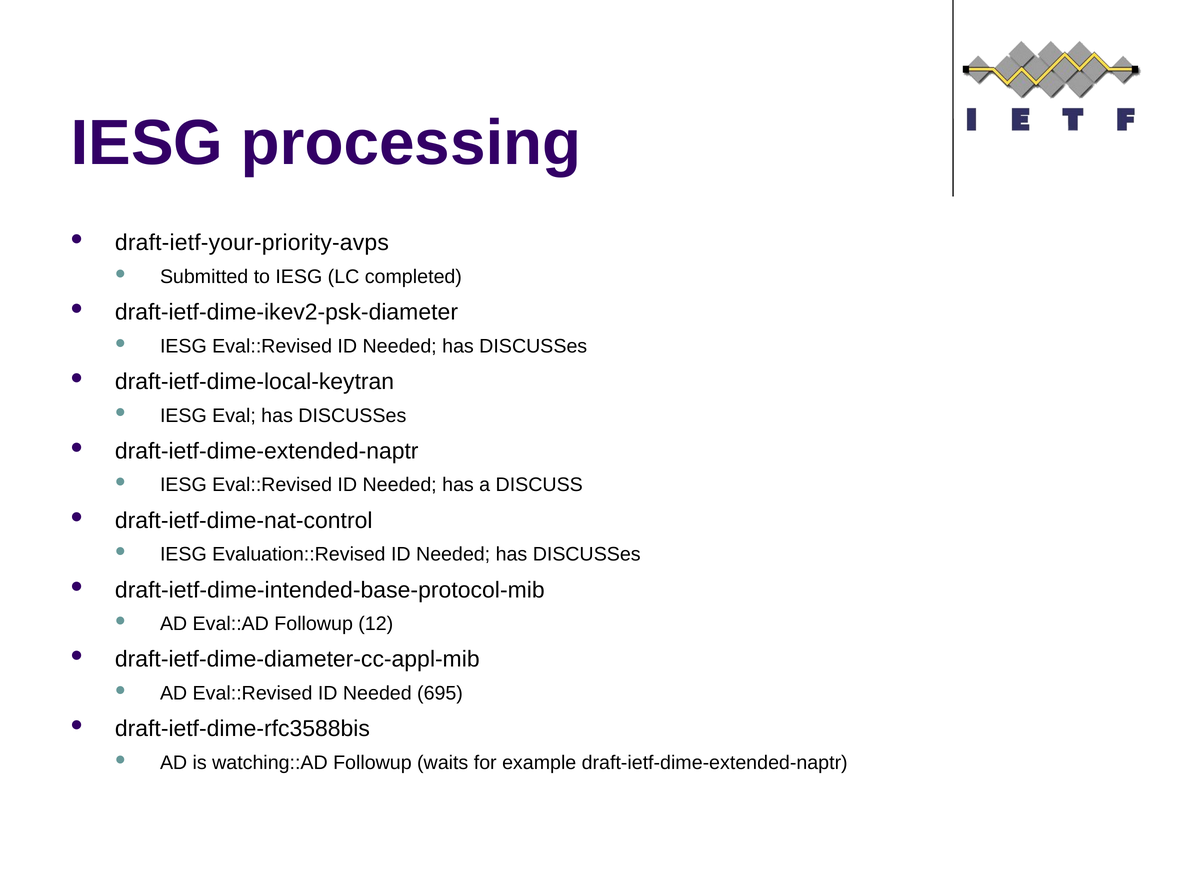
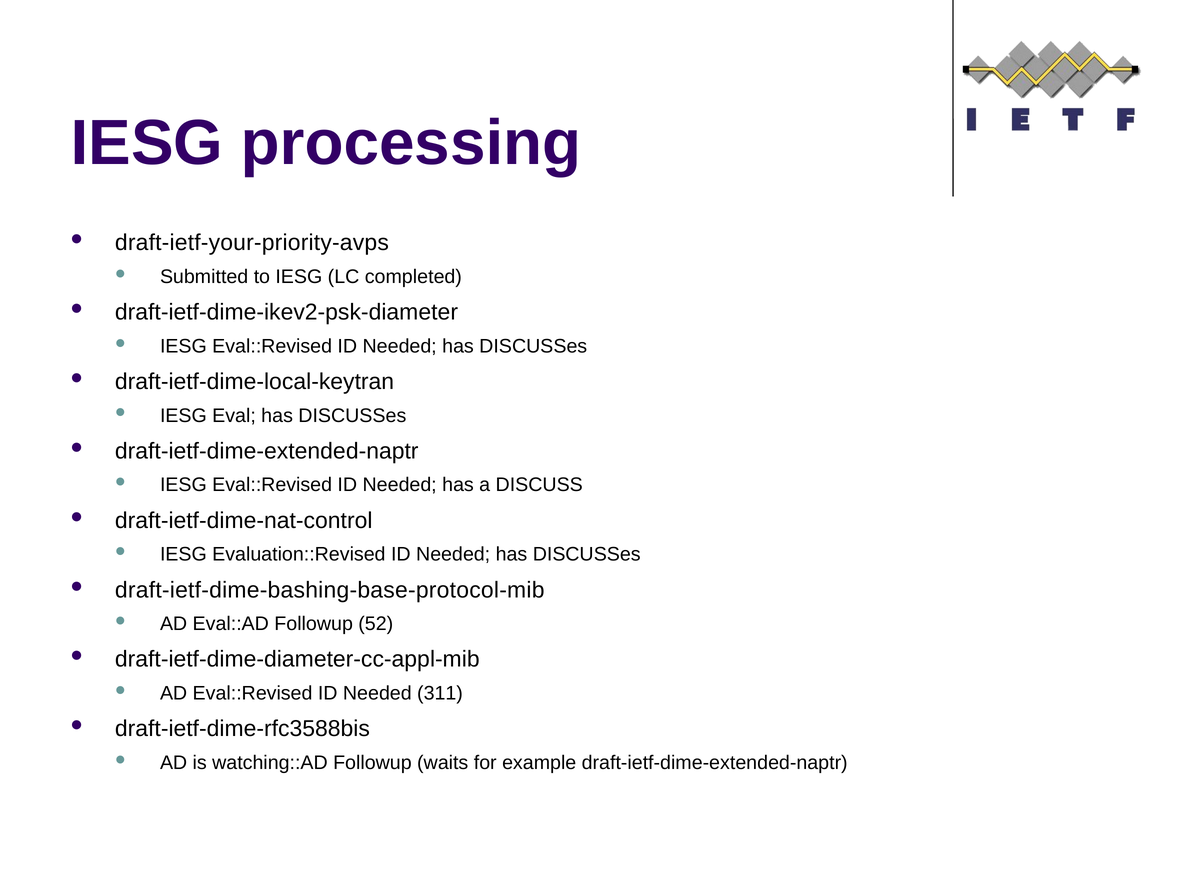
draft-ietf-dime-intended-base-protocol-mib: draft-ietf-dime-intended-base-protocol-mib -> draft-ietf-dime-bashing-base-protocol-mib
12: 12 -> 52
695: 695 -> 311
